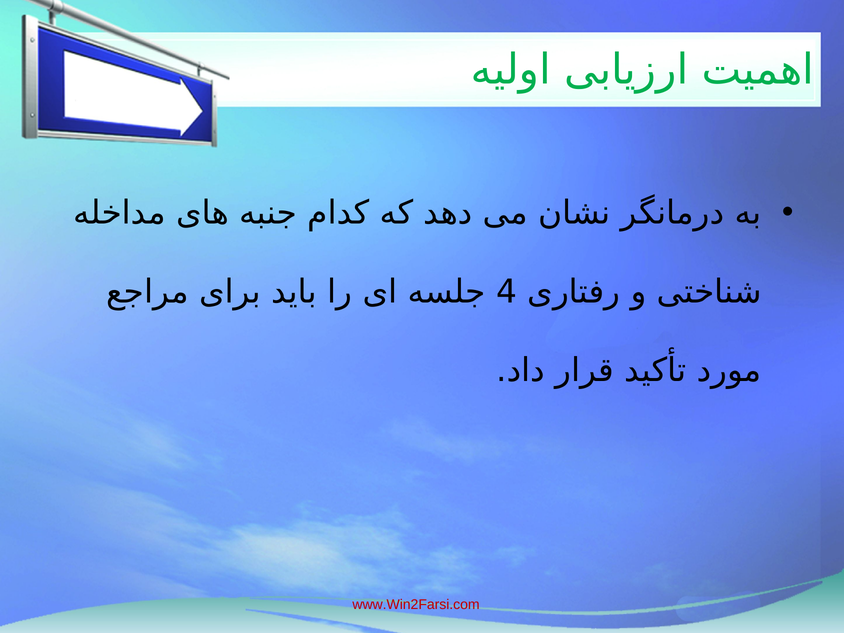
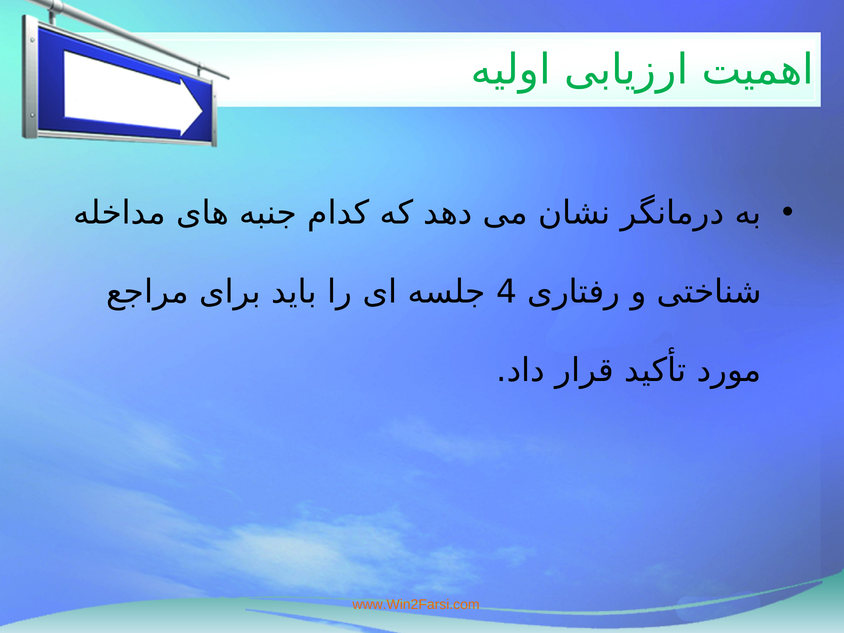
www.Win2Farsi.com colour: red -> orange
